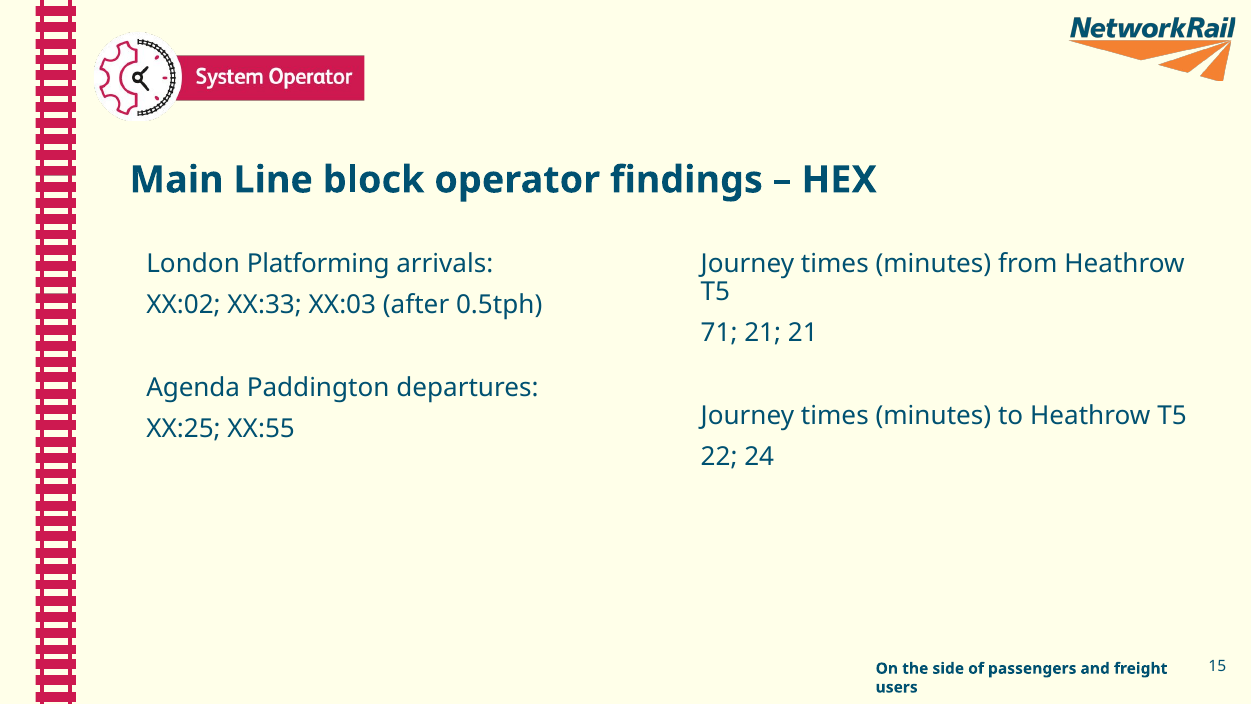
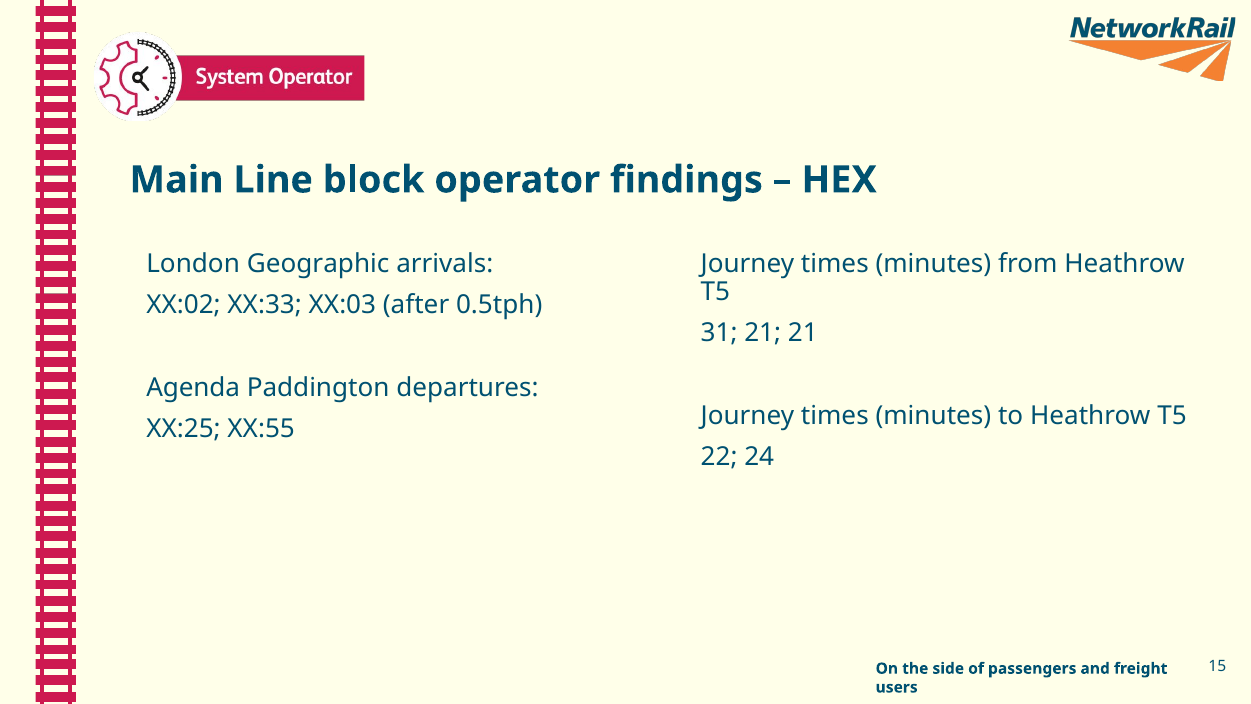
Platforming: Platforming -> Geographic
71: 71 -> 31
